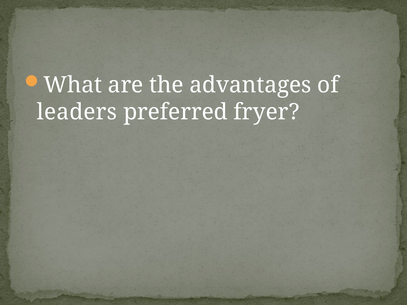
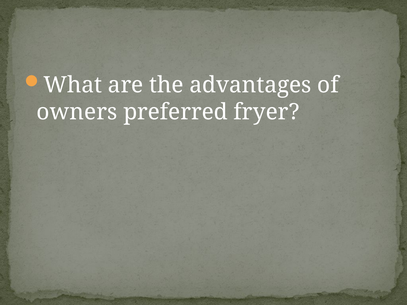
leaders: leaders -> owners
